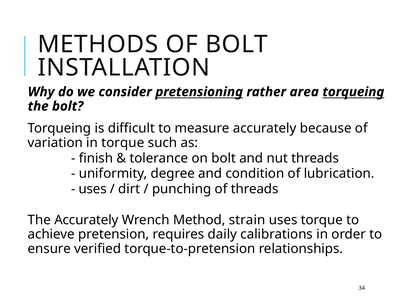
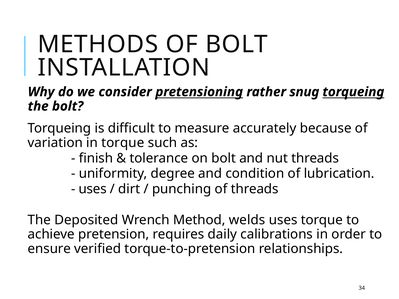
area: area -> snug
The Accurately: Accurately -> Deposited
strain: strain -> welds
